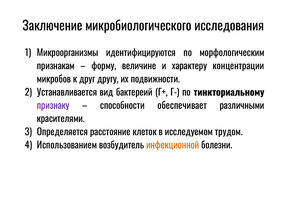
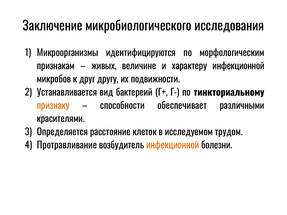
форму: форму -> живых
характеру концентрации: концентрации -> инфекционной
признаку colour: purple -> orange
Использованием: Использованием -> Протравливание
